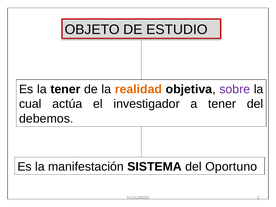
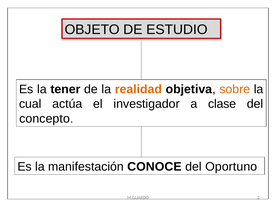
sobre colour: purple -> orange
a tener: tener -> clase
debemos: debemos -> concepto
SISTEMA: SISTEMA -> CONOCE
